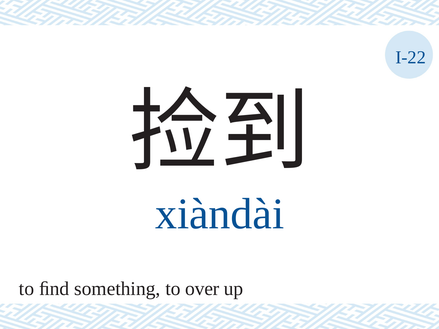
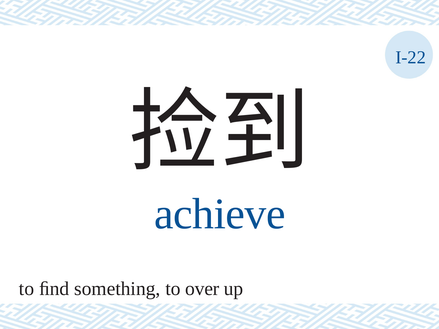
xiàndài: xiàndài -> achieve
